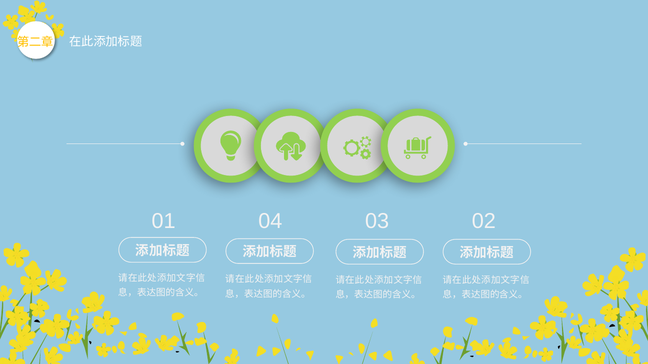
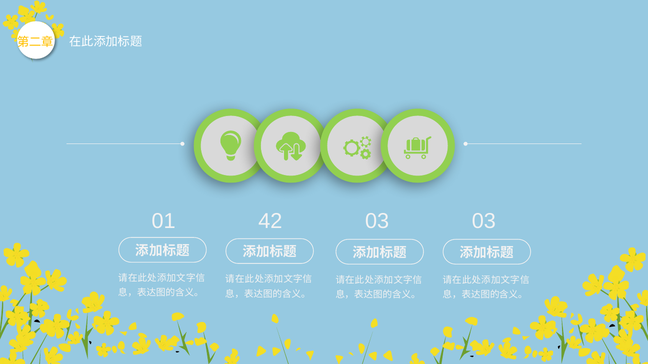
04: 04 -> 42
03 02: 02 -> 03
